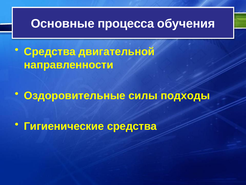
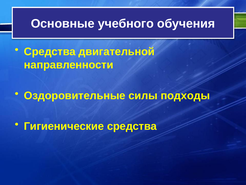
процесса: процесса -> учебного
